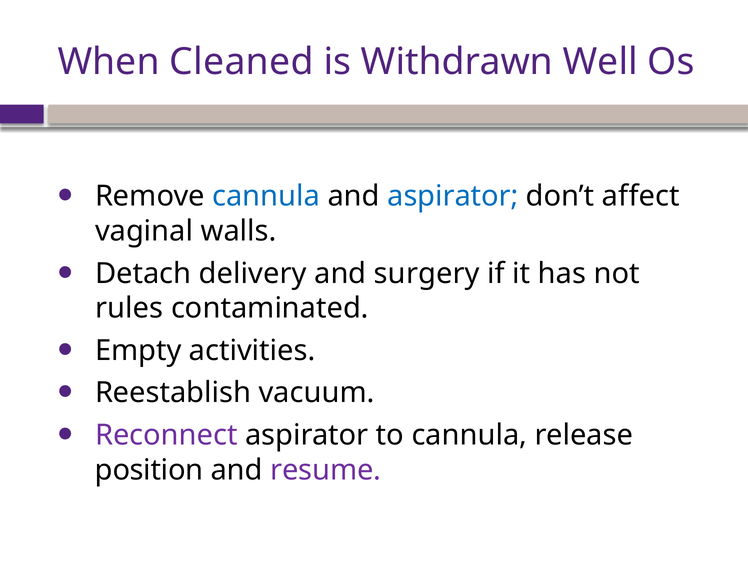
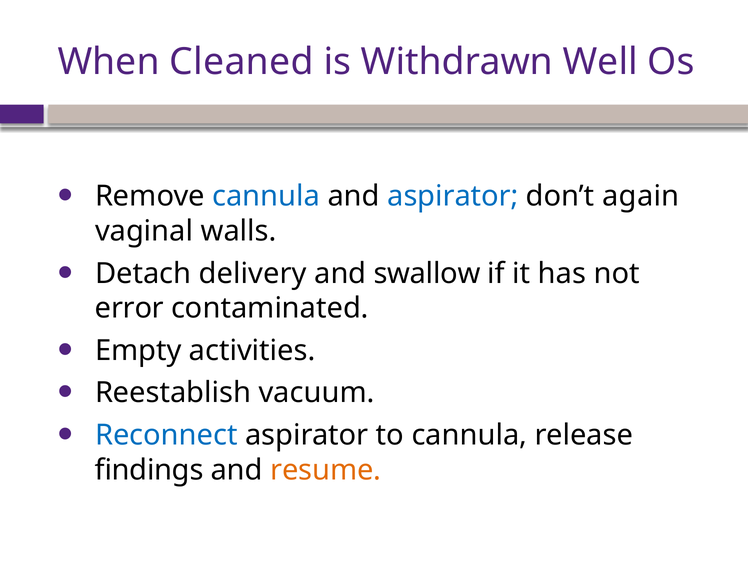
affect: affect -> again
surgery: surgery -> swallow
rules: rules -> error
Reconnect colour: purple -> blue
position: position -> findings
resume colour: purple -> orange
